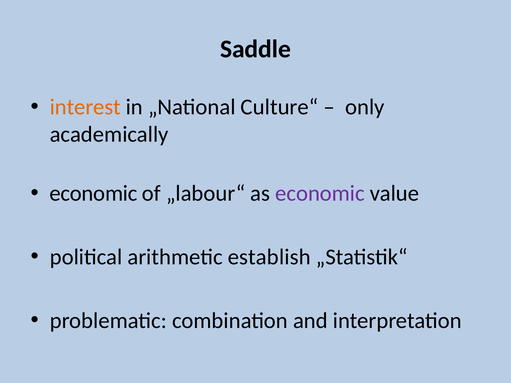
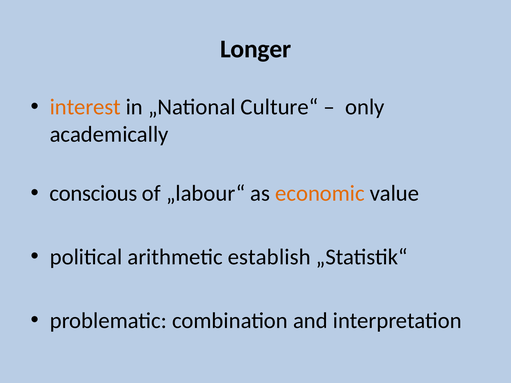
Saddle: Saddle -> Longer
economic at (93, 194): economic -> conscious
economic at (320, 194) colour: purple -> orange
